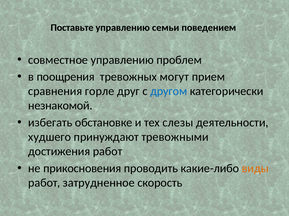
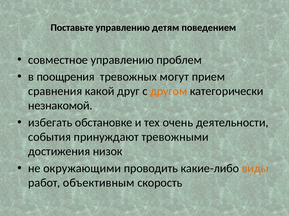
семьи: семьи -> детям
горле: горле -> какой
другом colour: blue -> orange
слезы: слезы -> очень
худшего: худшего -> события
достижения работ: работ -> низок
прикосновения: прикосновения -> окружающими
затрудненное: затрудненное -> объективным
